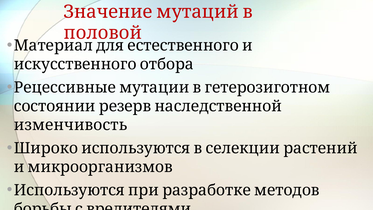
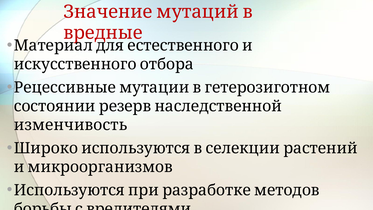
половой: половой -> вредные
